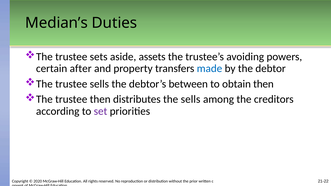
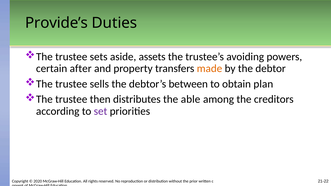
Median’s: Median’s -> Provide’s
made colour: blue -> orange
obtain then: then -> plan
the sells: sells -> able
